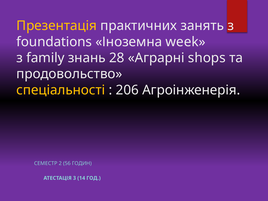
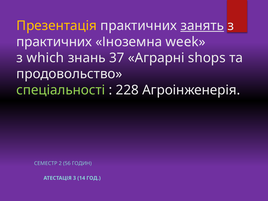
занять underline: none -> present
foundations at (54, 42): foundations -> практичних
family: family -> which
28: 28 -> 37
спеціальності colour: yellow -> light green
206: 206 -> 228
